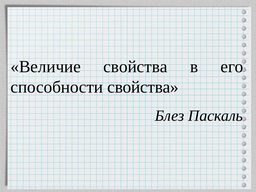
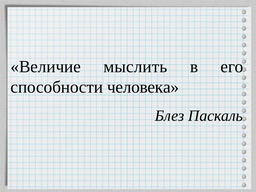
Величие свойства: свойства -> мыслить
способности свойства: свойства -> человека
